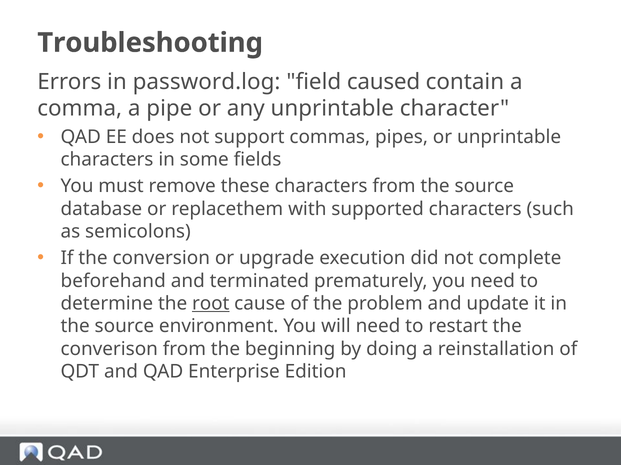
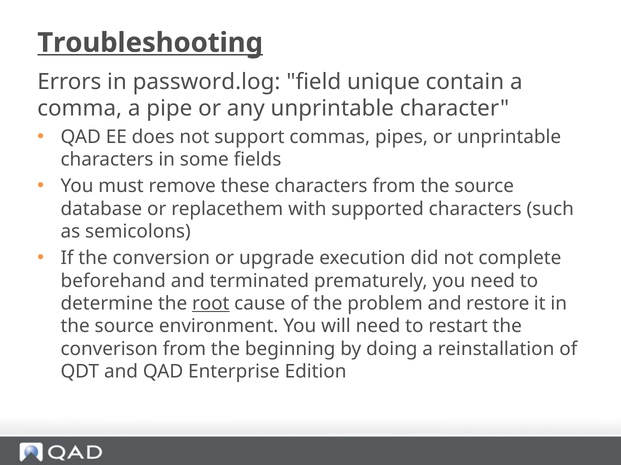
Troubleshooting underline: none -> present
caused: caused -> unique
update: update -> restore
